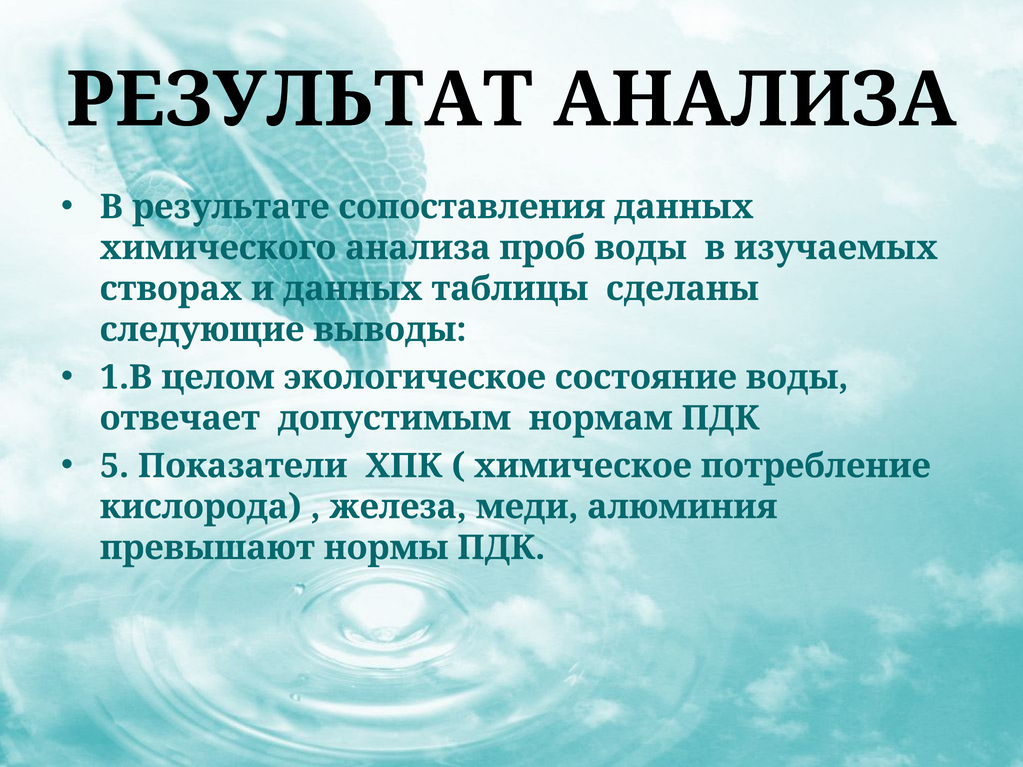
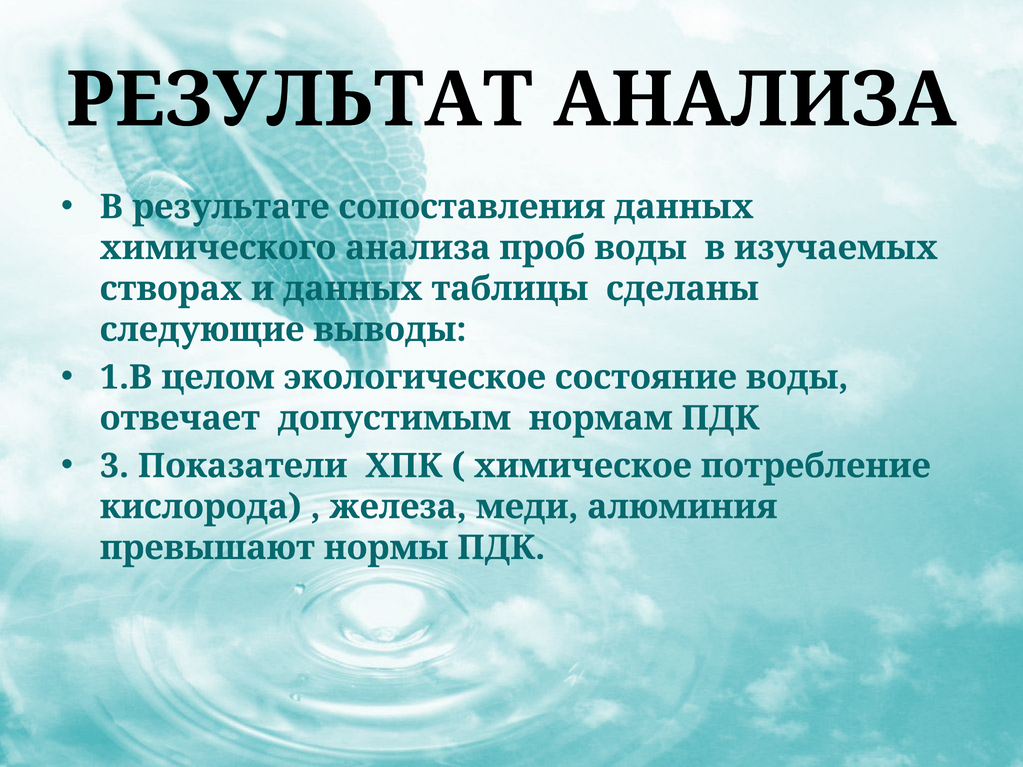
5: 5 -> 3
